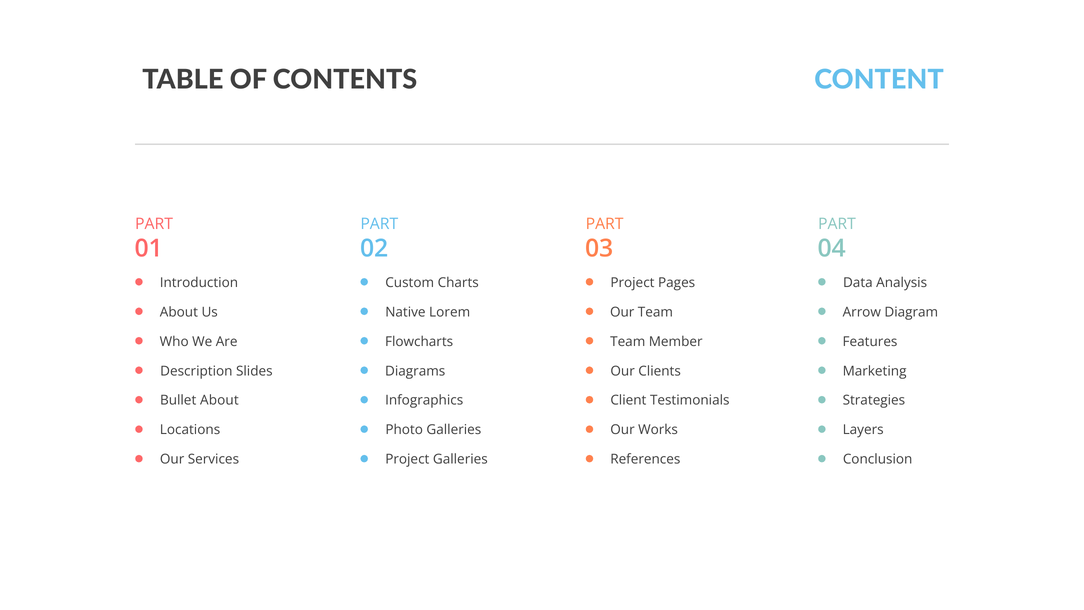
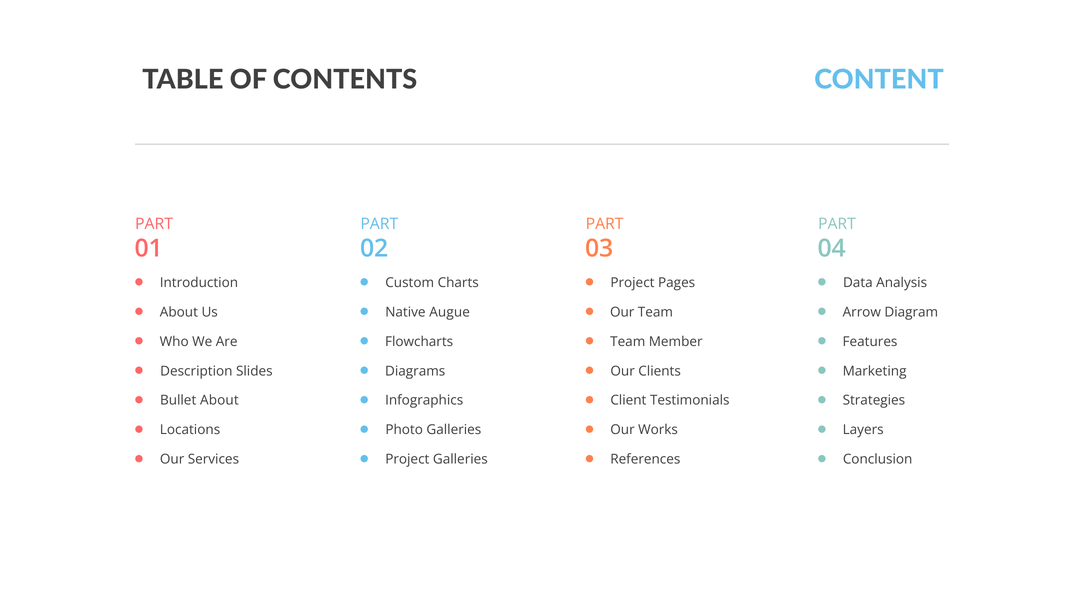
Lorem: Lorem -> Augue
